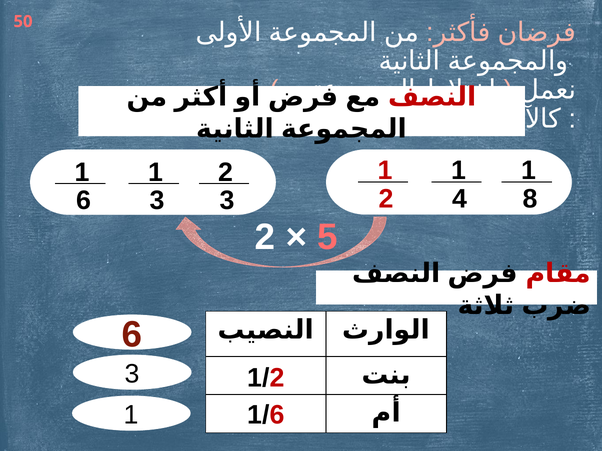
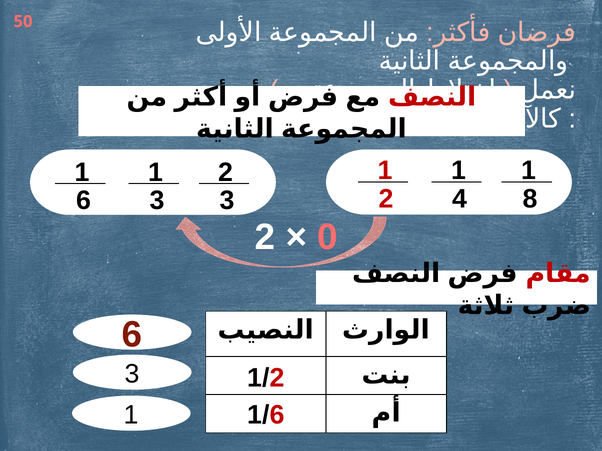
5: 5 -> 0
